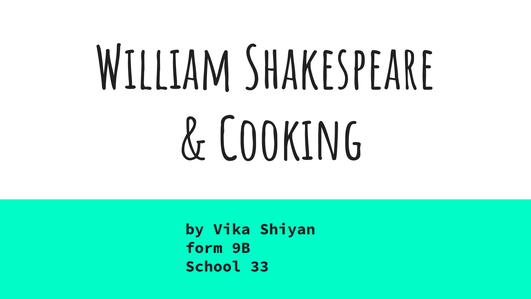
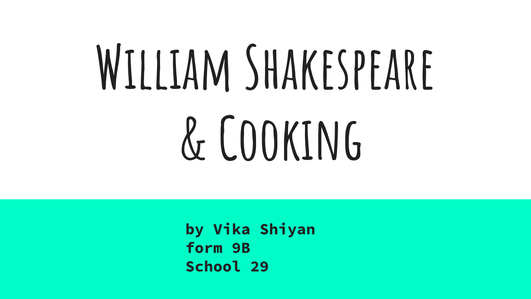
33: 33 -> 29
